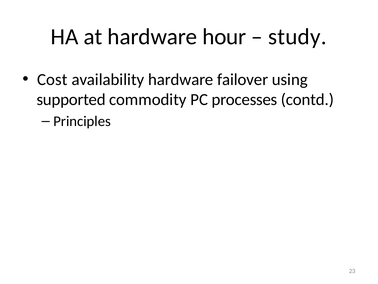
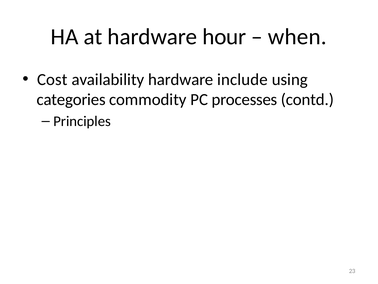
study: study -> when
failover: failover -> include
supported: supported -> categories
